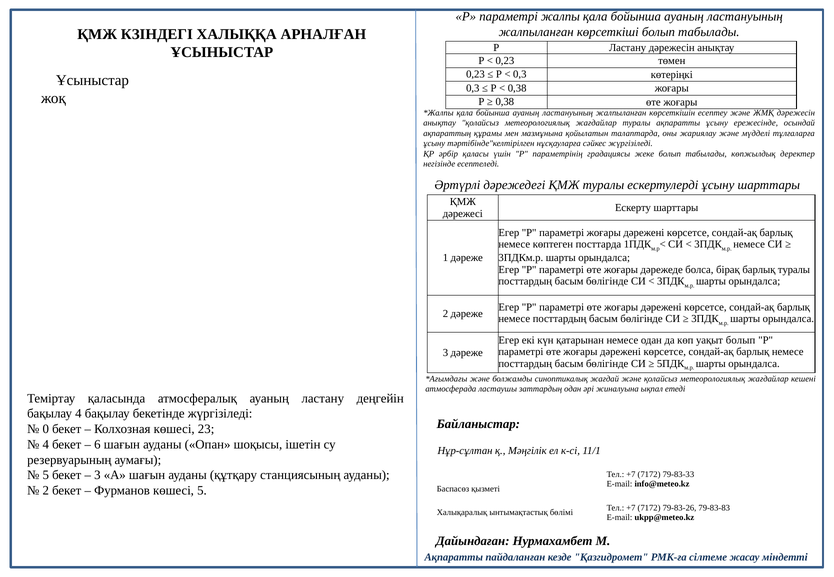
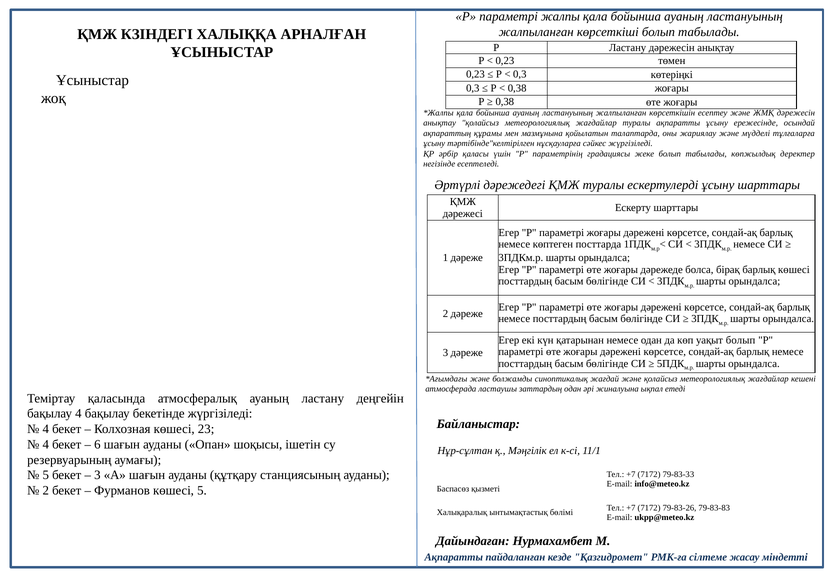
барлық туралы: туралы -> көшесі
0 at (46, 429): 0 -> 4
